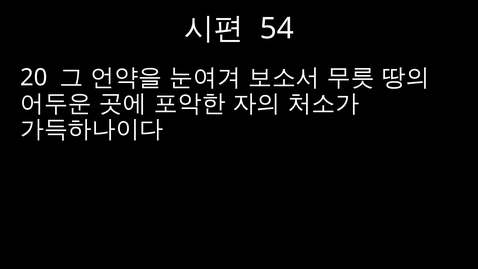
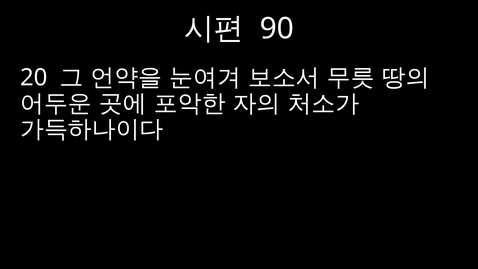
54: 54 -> 90
